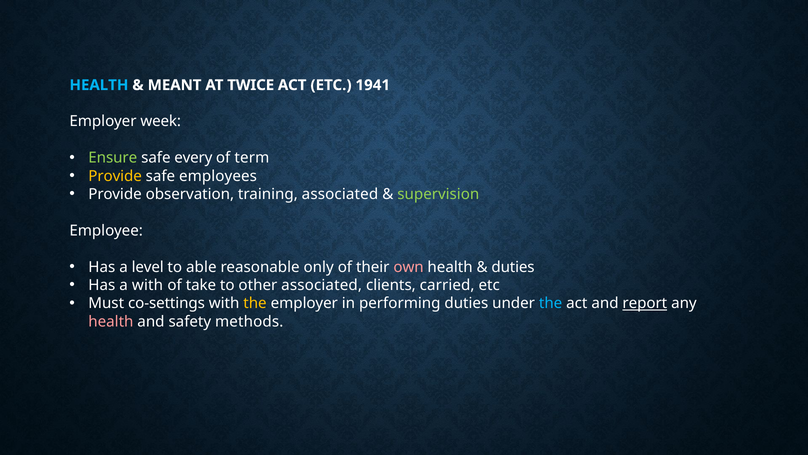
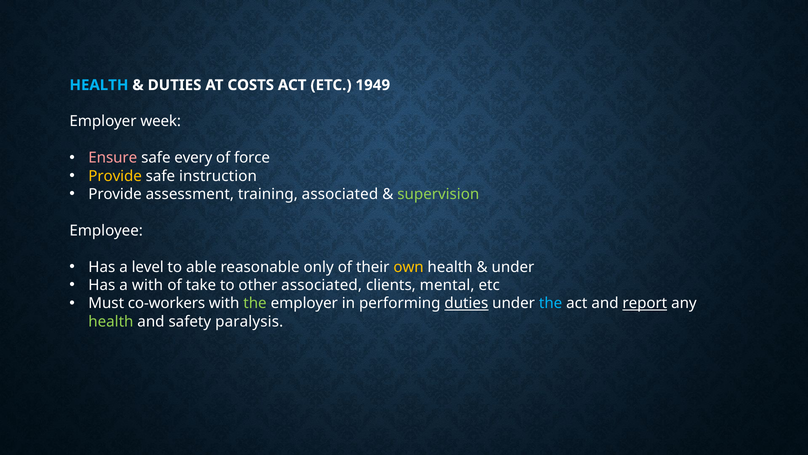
MEANT at (175, 85): MEANT -> DUTIES
TWICE: TWICE -> COSTS
1941: 1941 -> 1949
Ensure colour: light green -> pink
term: term -> force
employees: employees -> instruction
observation: observation -> assessment
own colour: pink -> yellow
duties at (513, 267): duties -> under
carried: carried -> mental
co-settings: co-settings -> co-workers
the at (255, 303) colour: yellow -> light green
duties at (466, 303) underline: none -> present
health at (111, 321) colour: pink -> light green
methods: methods -> paralysis
